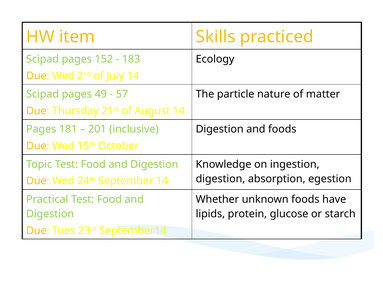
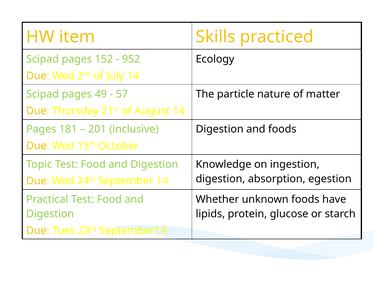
183: 183 -> 952
